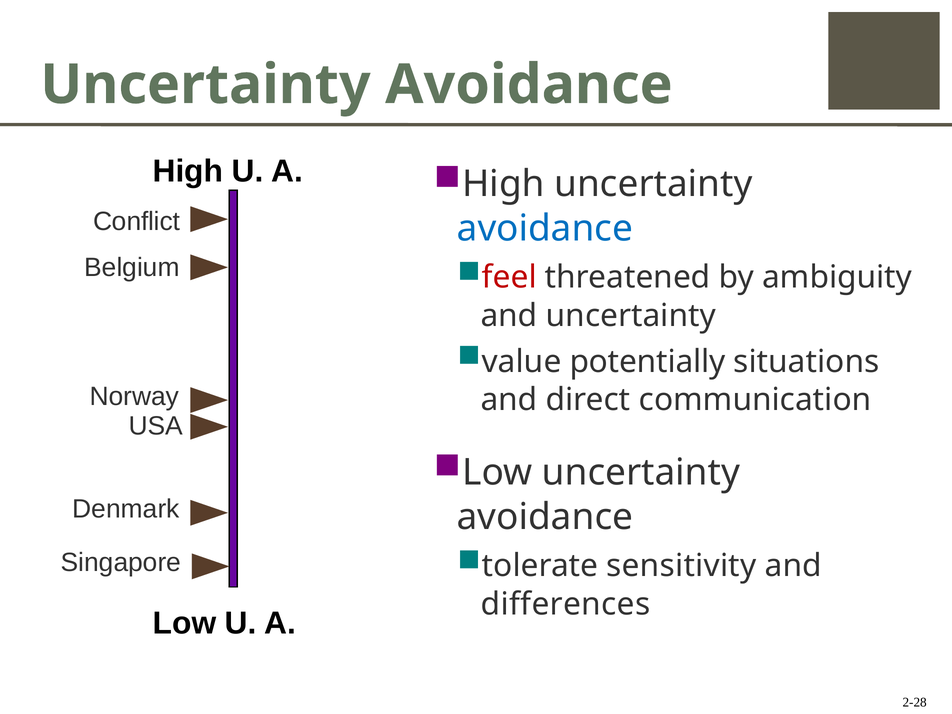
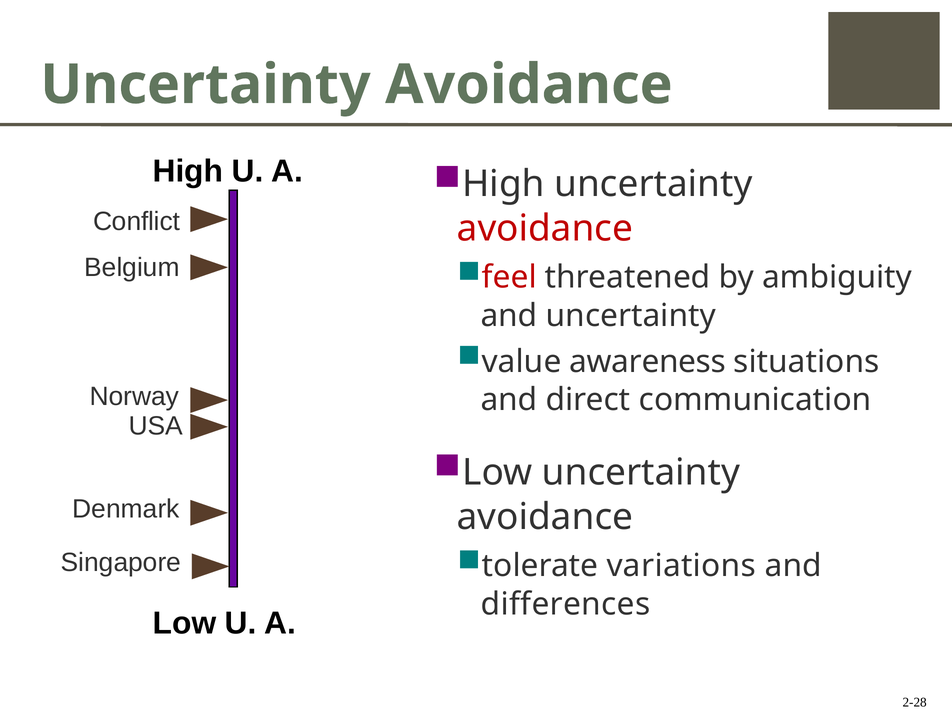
avoidance at (545, 229) colour: blue -> red
potentially: potentially -> awareness
sensitivity: sensitivity -> variations
